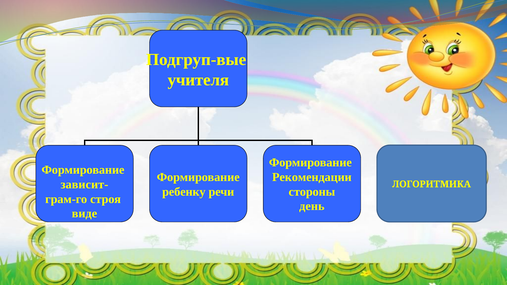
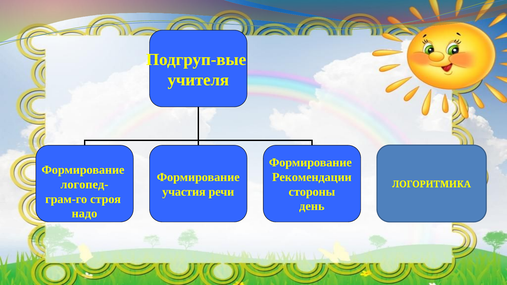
зависит-: зависит- -> логопед-
ребенку: ребенку -> участия
виде: виде -> надо
